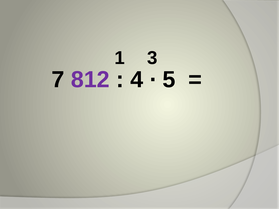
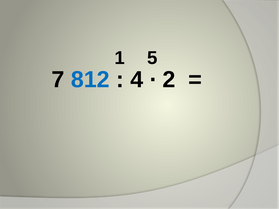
3: 3 -> 5
812 colour: purple -> blue
5: 5 -> 2
